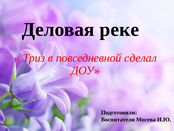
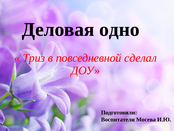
реке: реке -> одно
